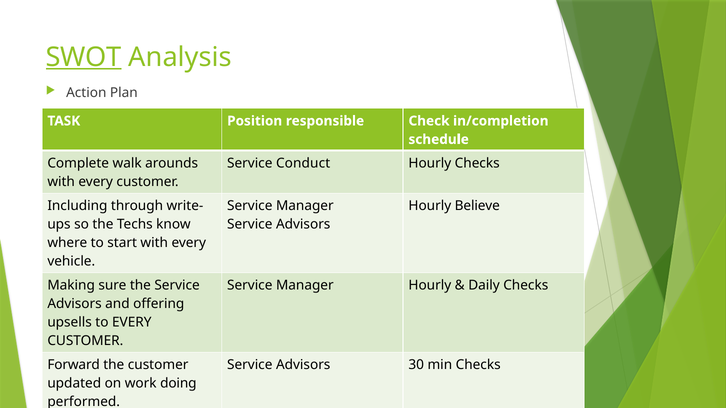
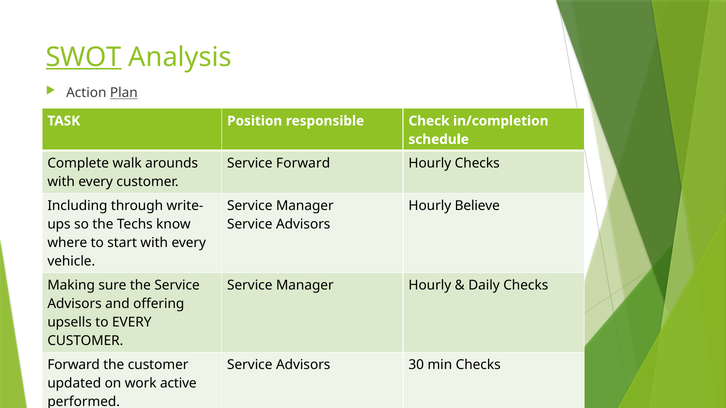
Plan underline: none -> present
Service Conduct: Conduct -> Forward
doing: doing -> active
